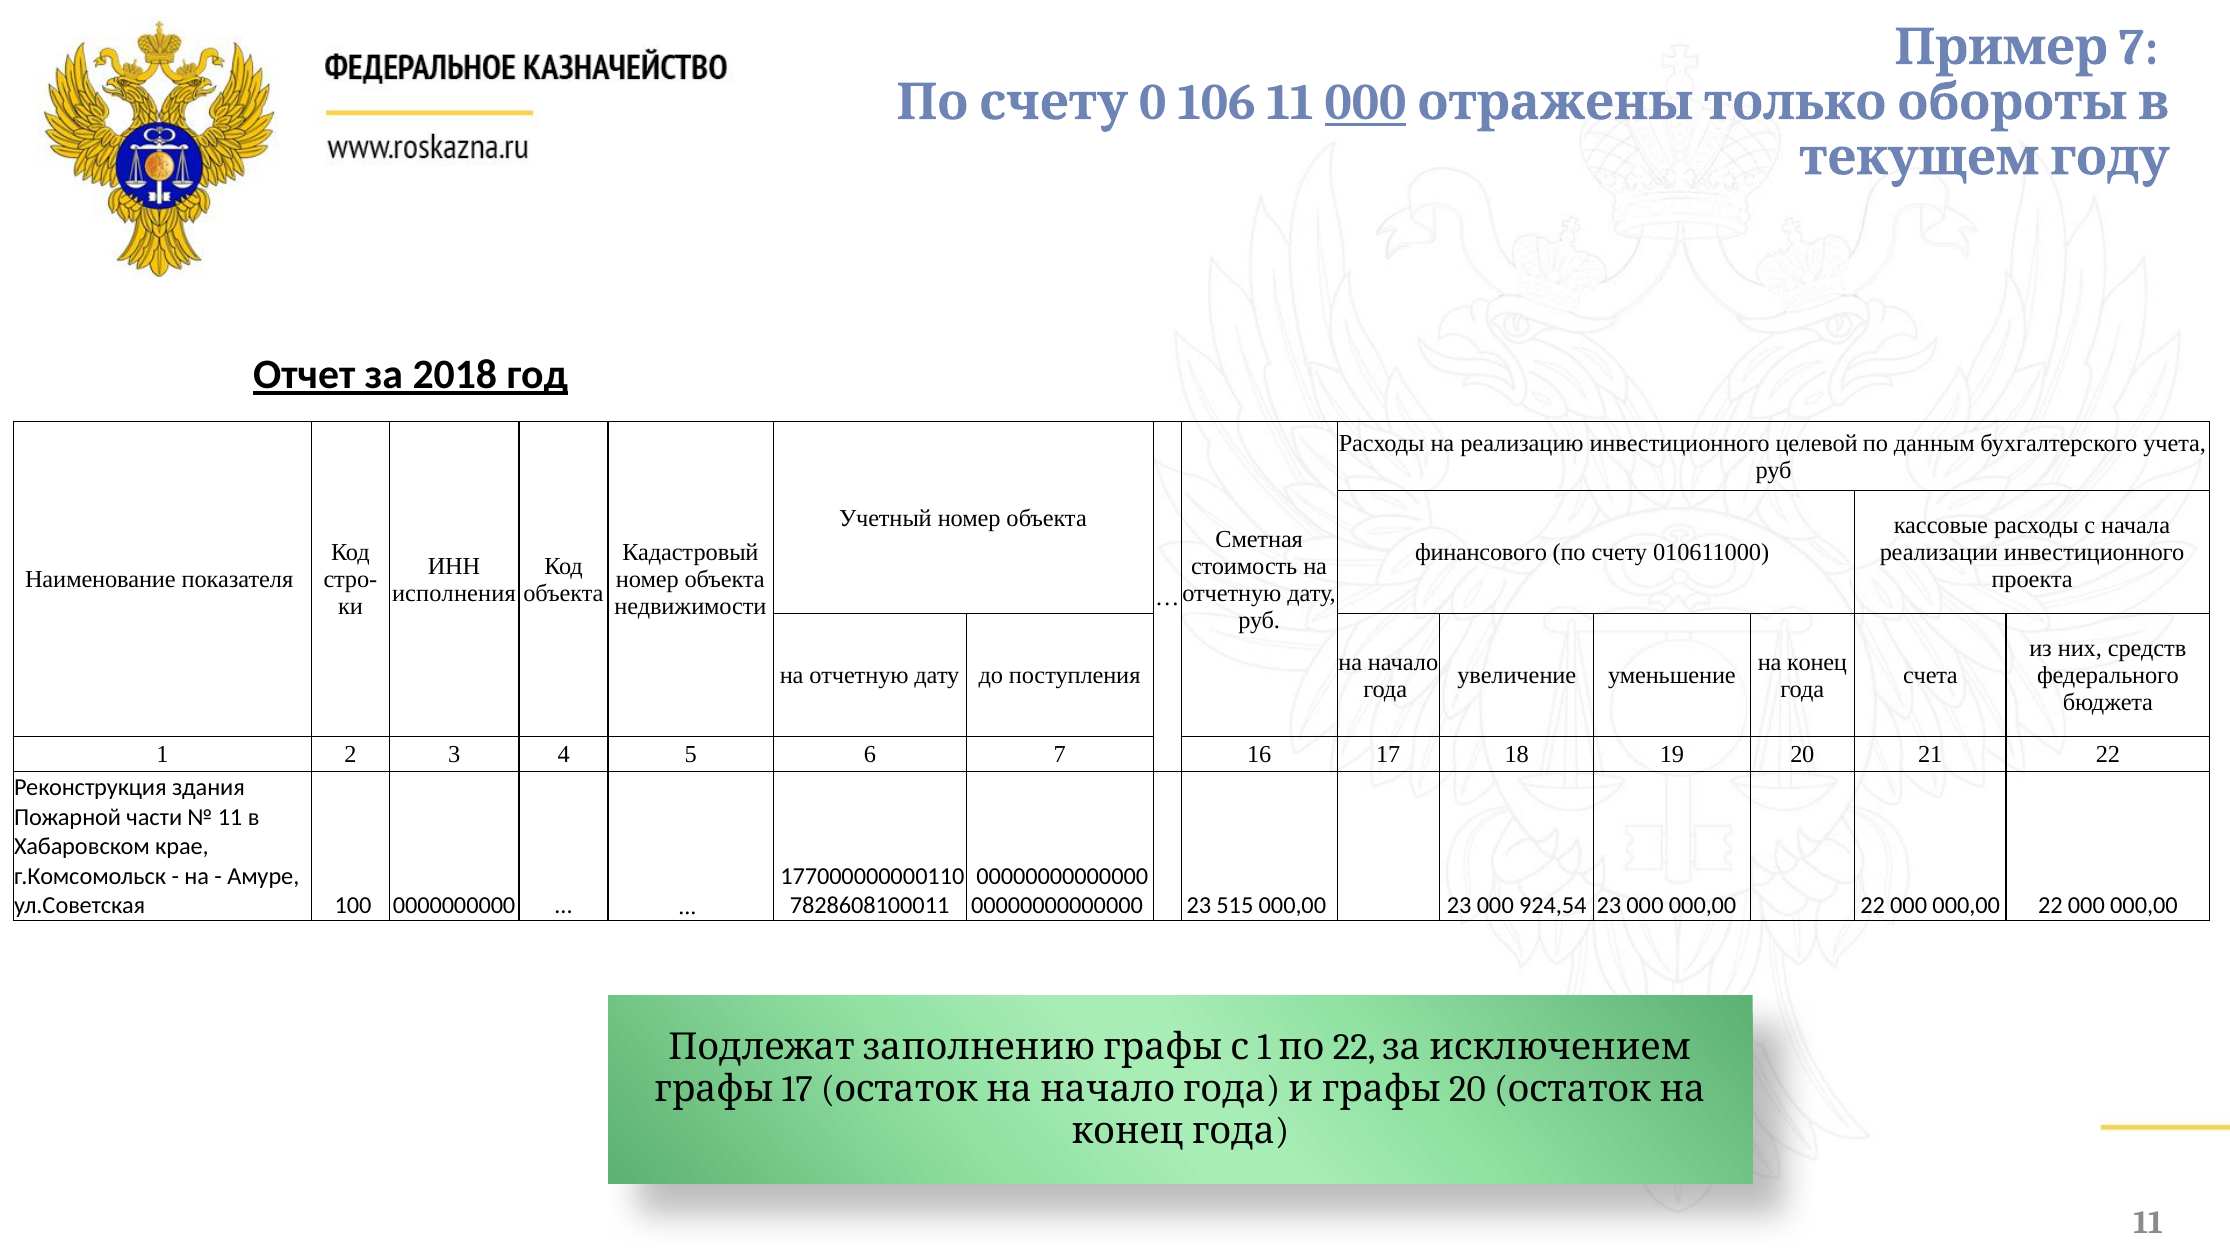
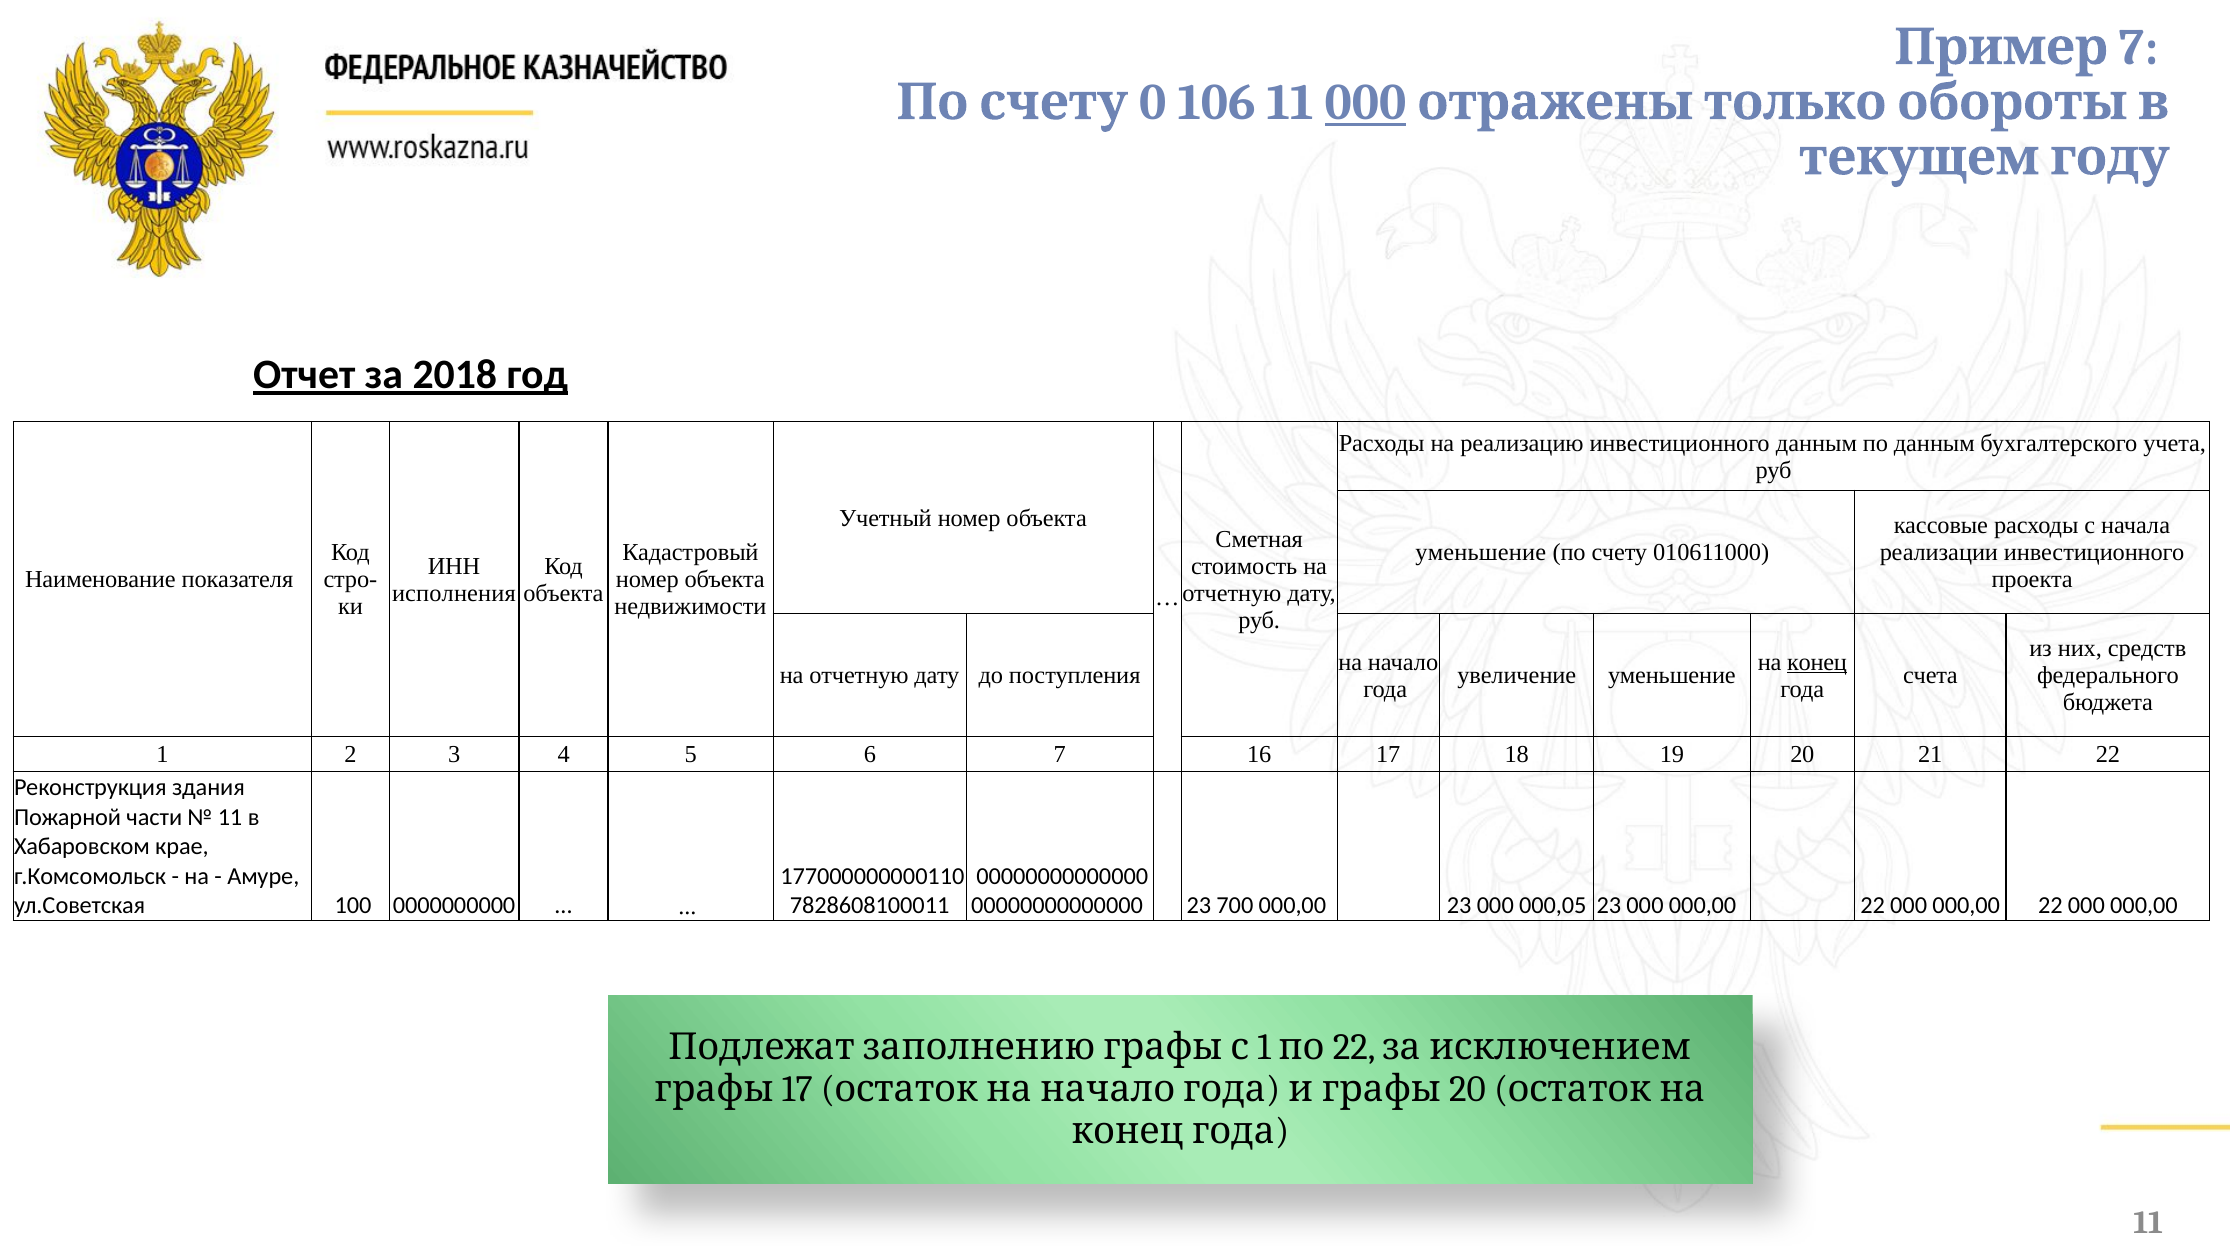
инвестиционного целевой: целевой -> данным
финансового at (1481, 553): финансового -> уменьшение
конец underline: none -> present
515: 515 -> 700
924,54: 924,54 -> 000,05
